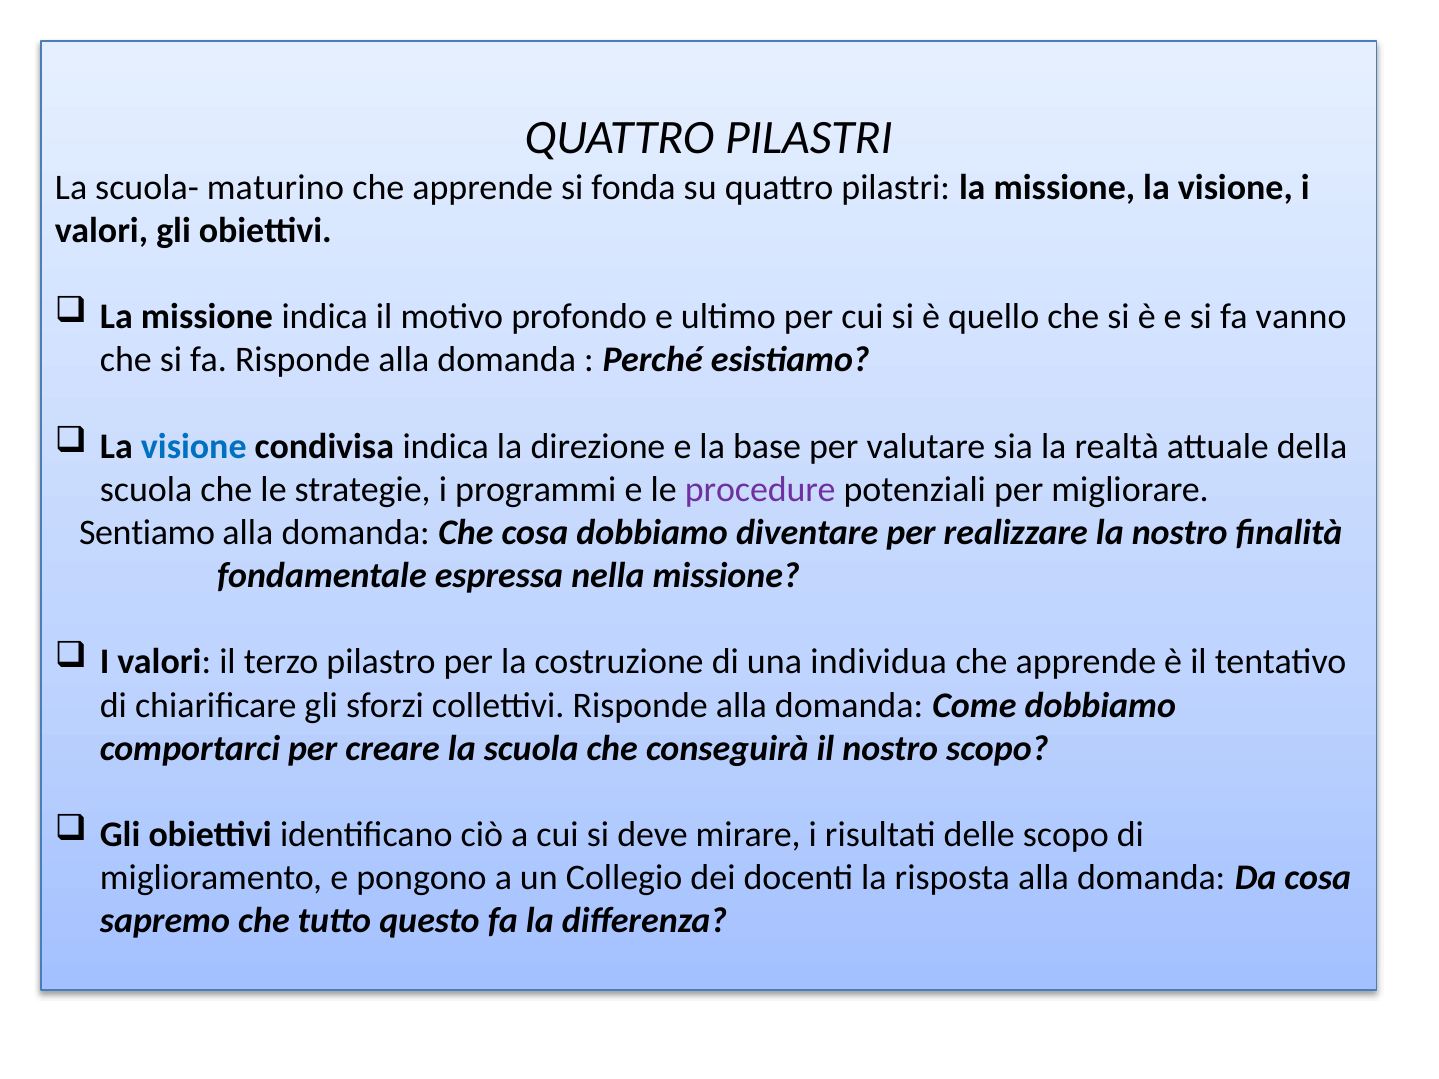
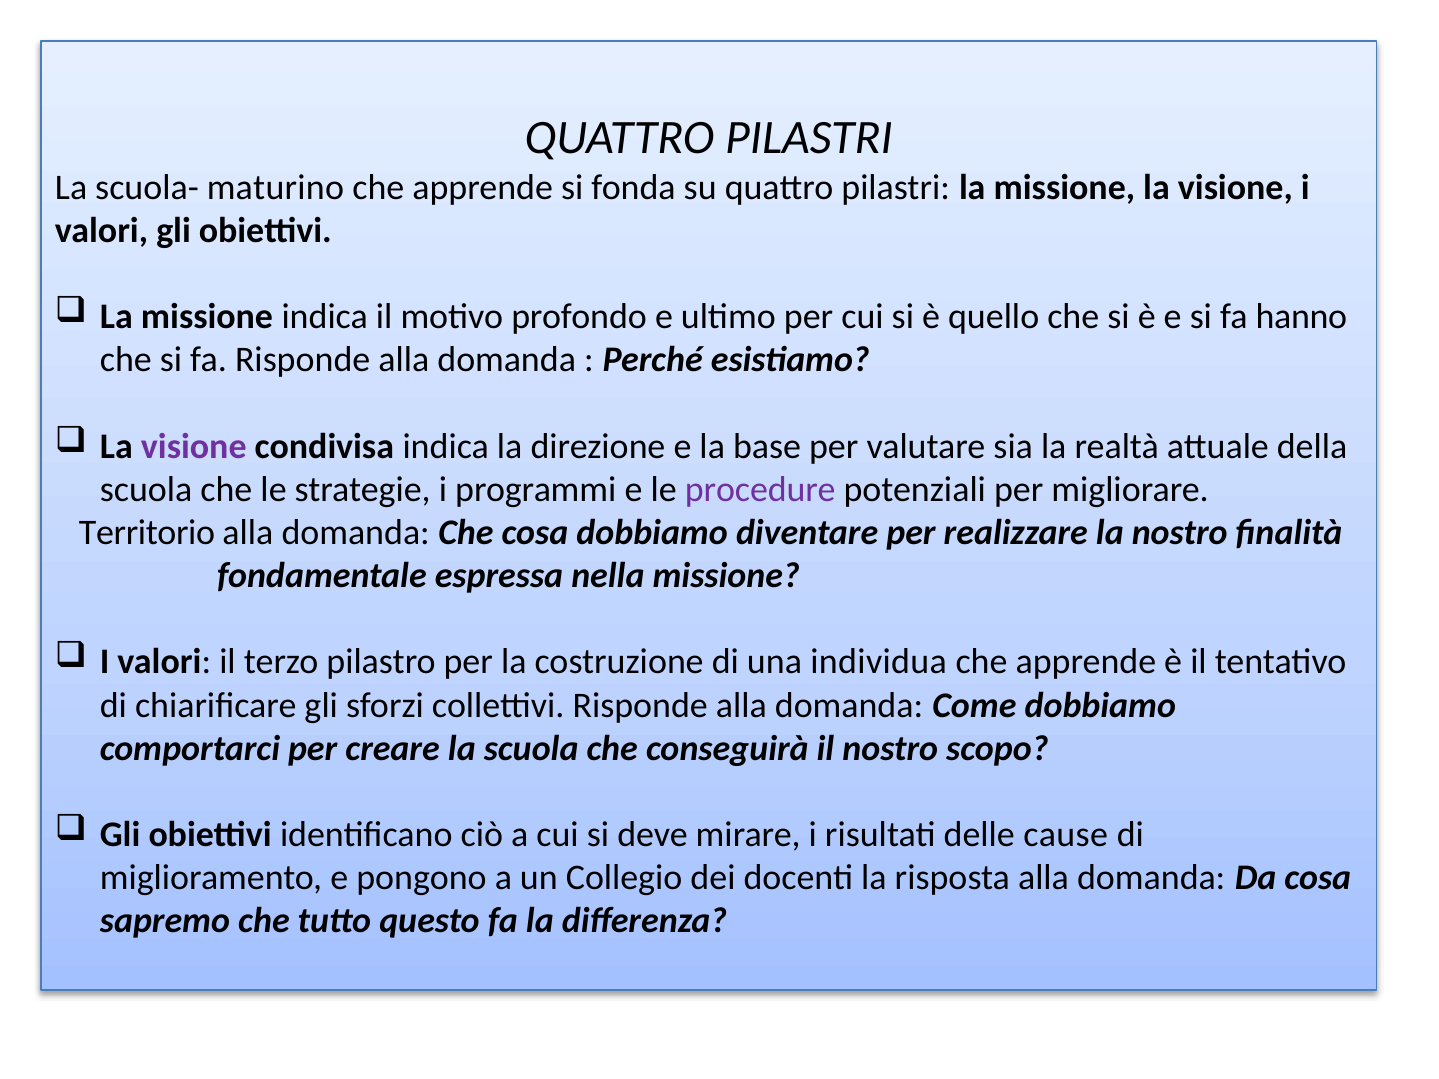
vanno: vanno -> hanno
visione at (194, 446) colour: blue -> purple
Sentiamo: Sentiamo -> Territorio
delle scopo: scopo -> cause
